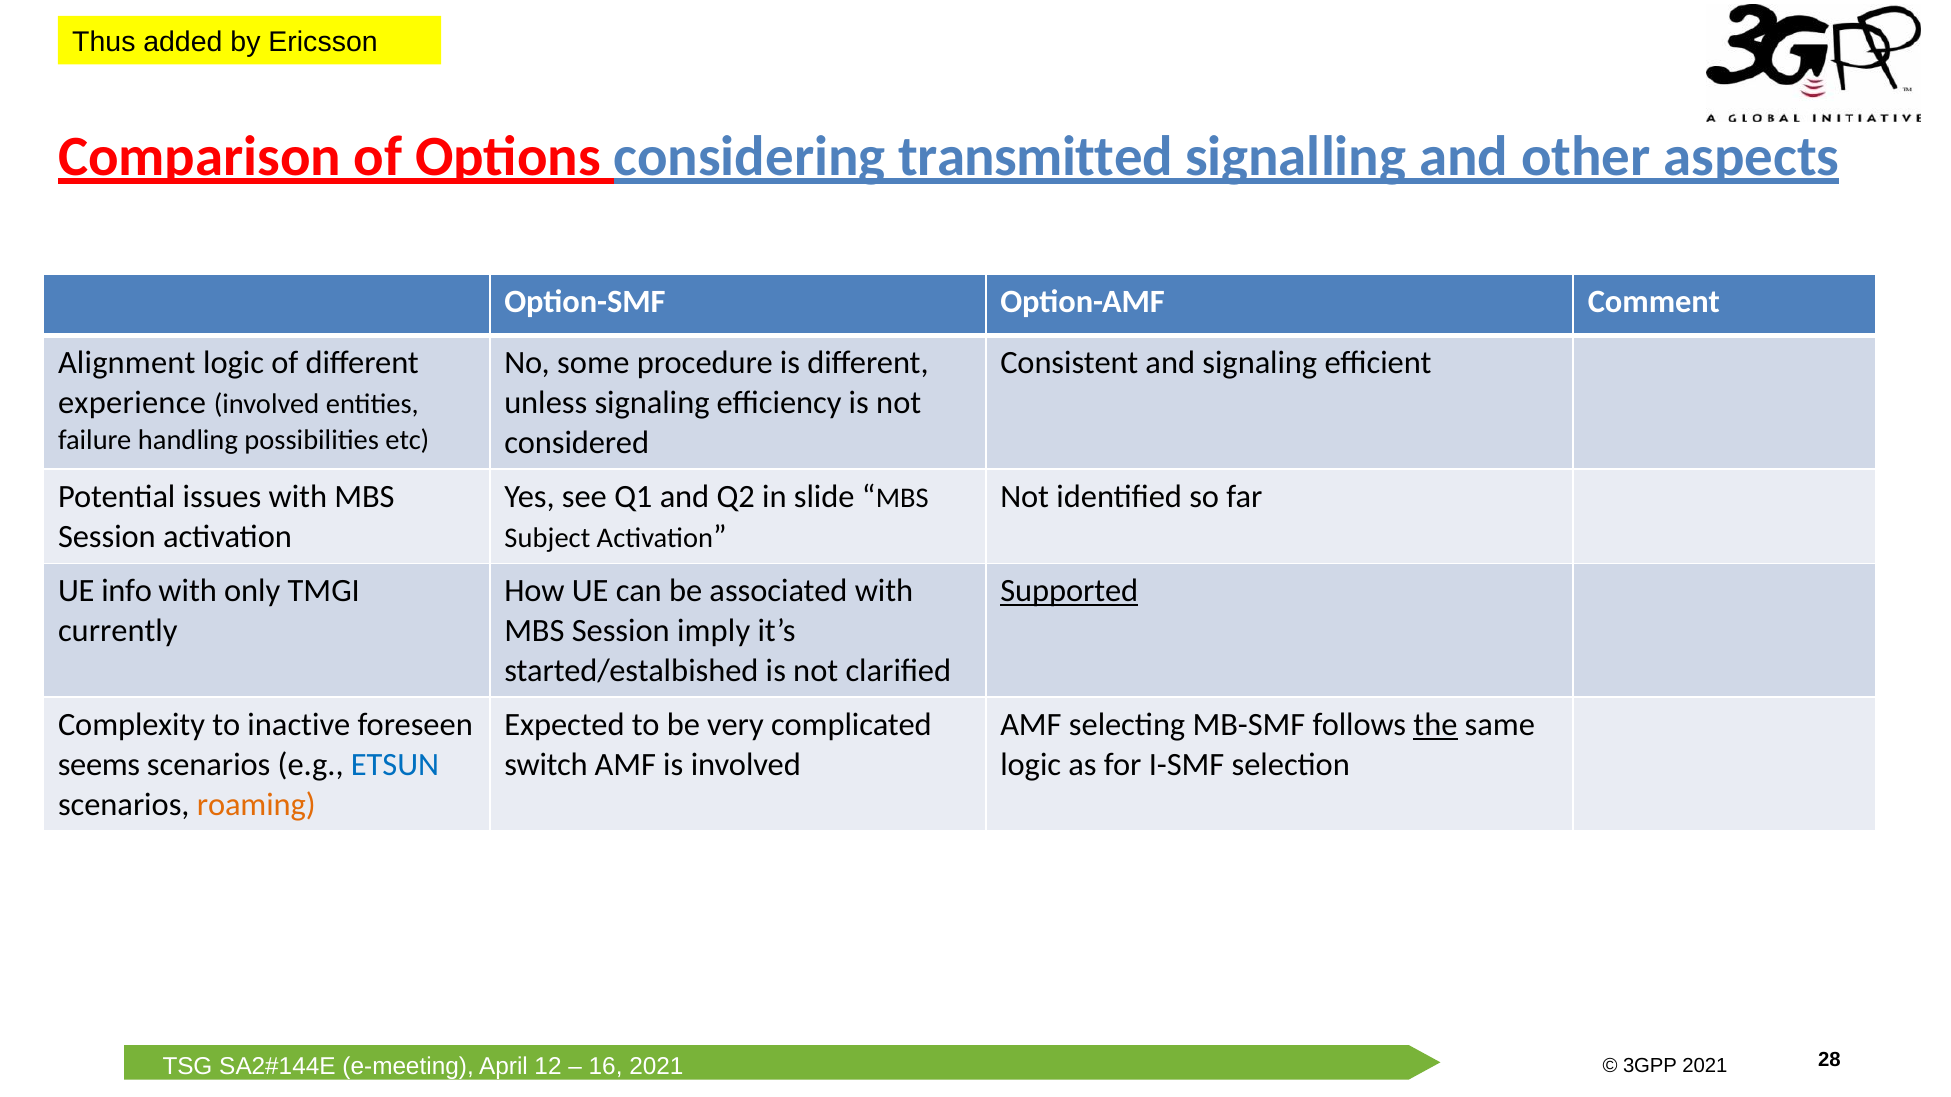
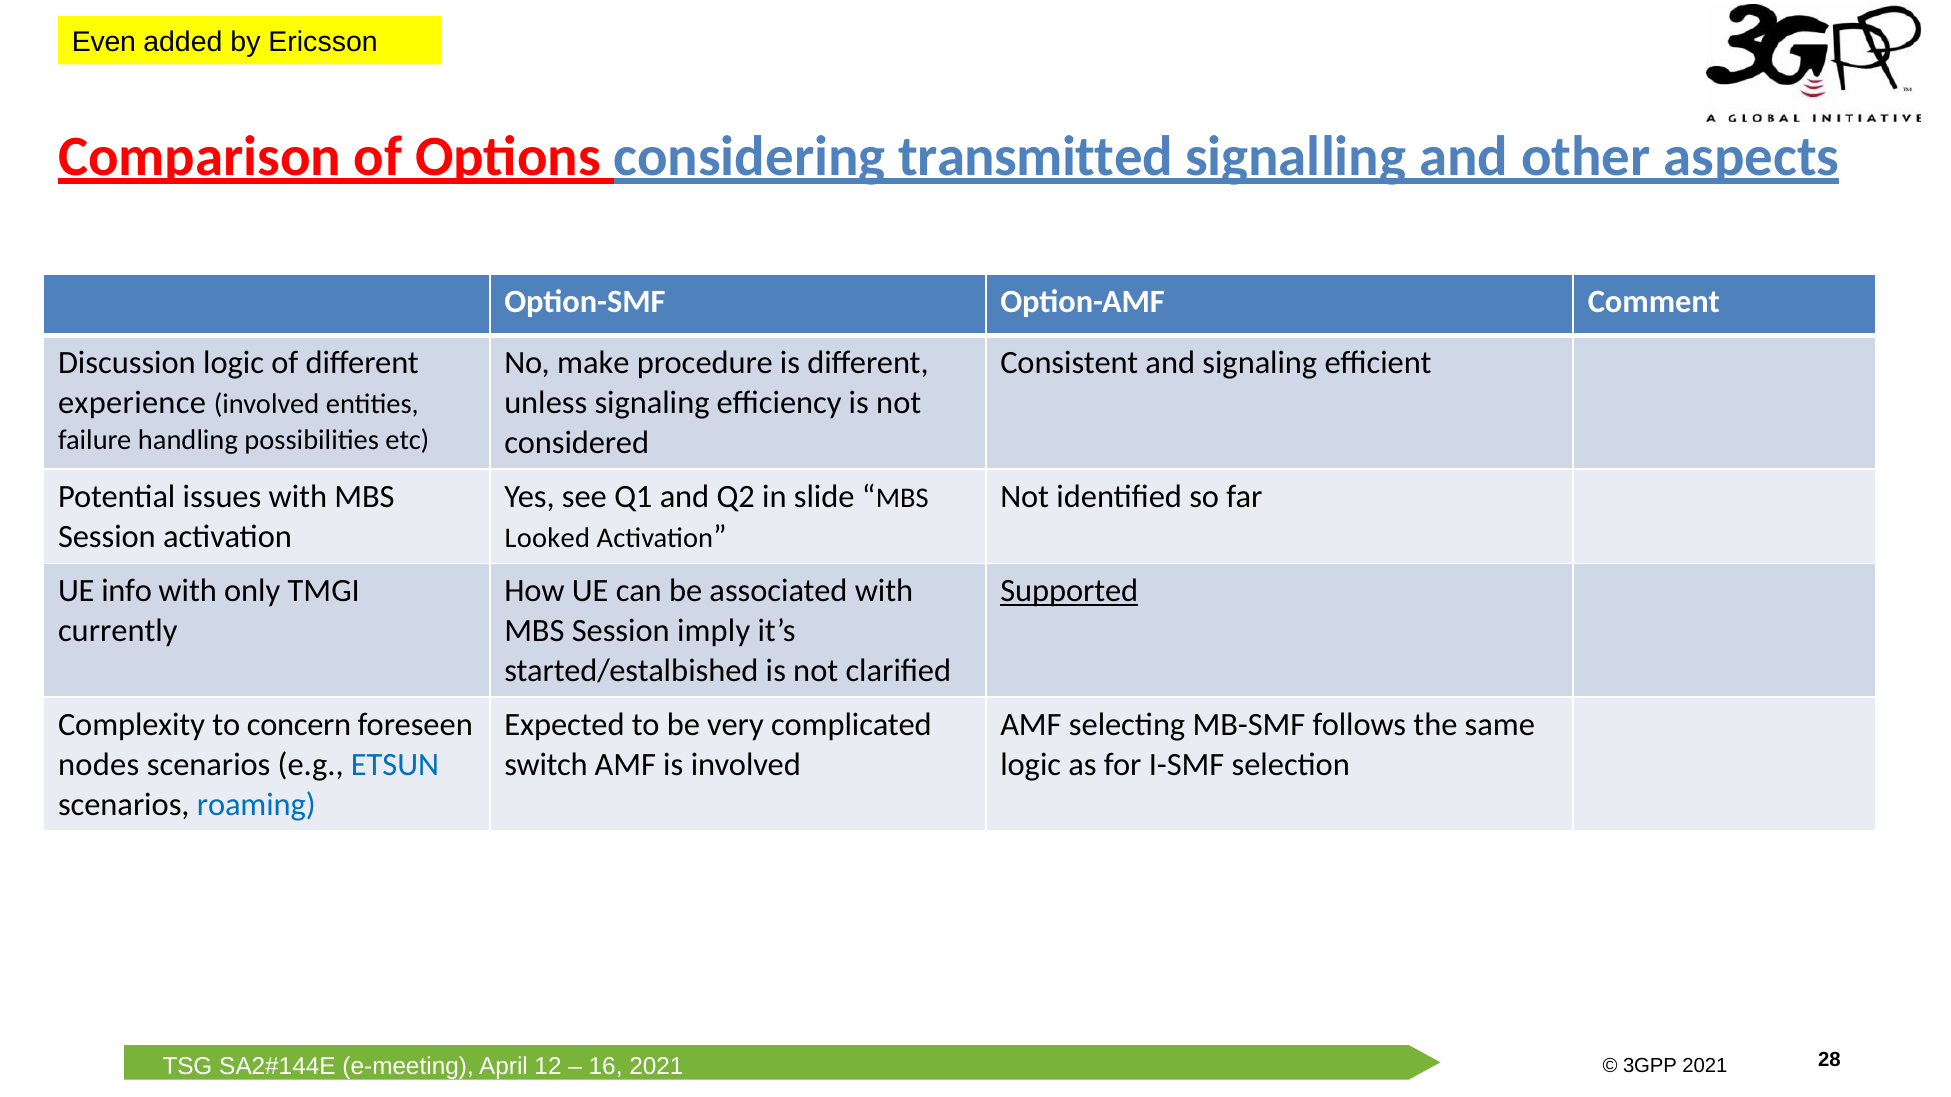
Thus: Thus -> Even
Alignment: Alignment -> Discussion
some: some -> make
Subject: Subject -> Looked
inactive: inactive -> concern
the underline: present -> none
seems: seems -> nodes
roaming colour: orange -> blue
